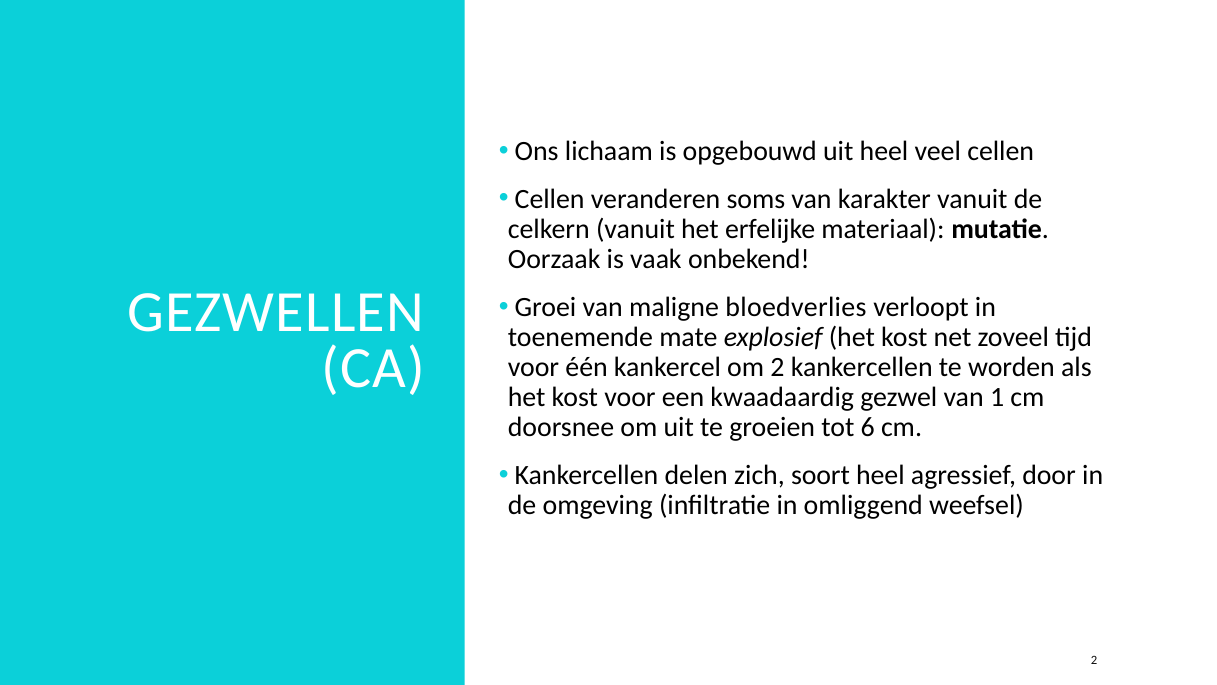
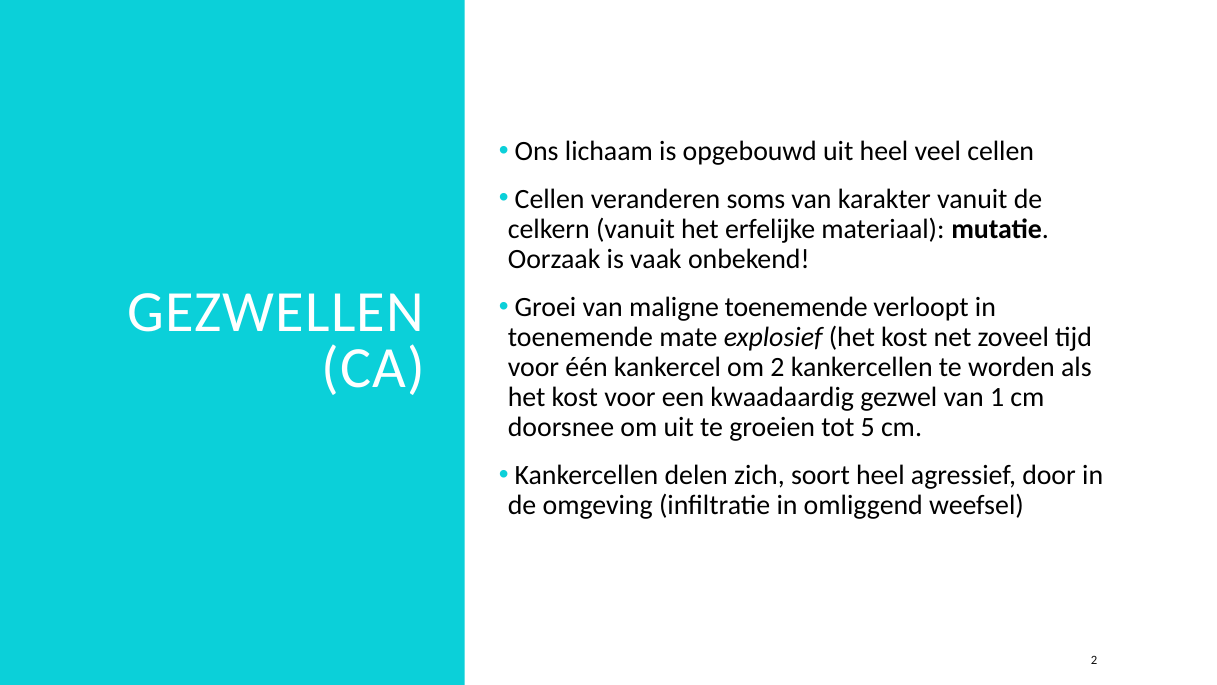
maligne bloedverlies: bloedverlies -> toenemende
6: 6 -> 5
